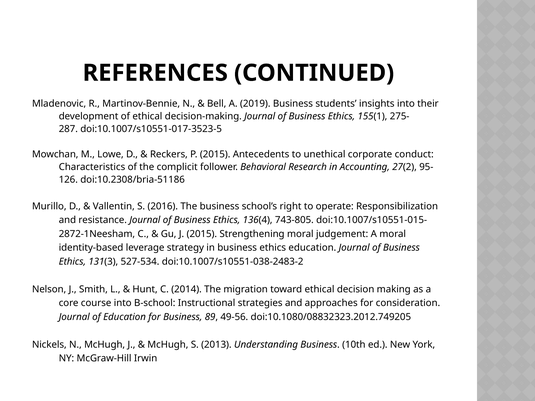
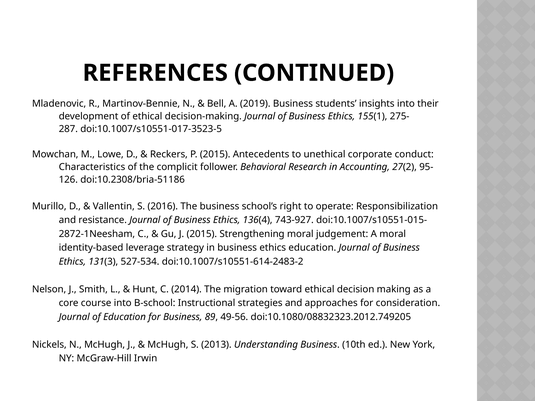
743-805: 743-805 -> 743-927
doi:10.1007/s10551-038-2483-2: doi:10.1007/s10551-038-2483-2 -> doi:10.1007/s10551-614-2483-2
